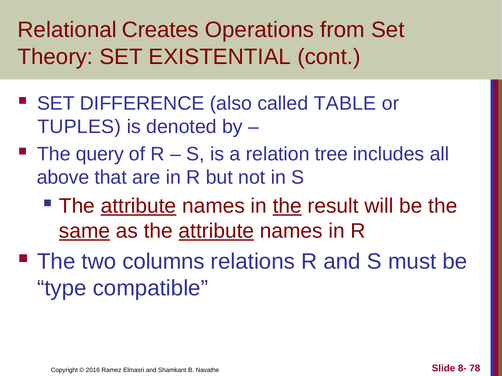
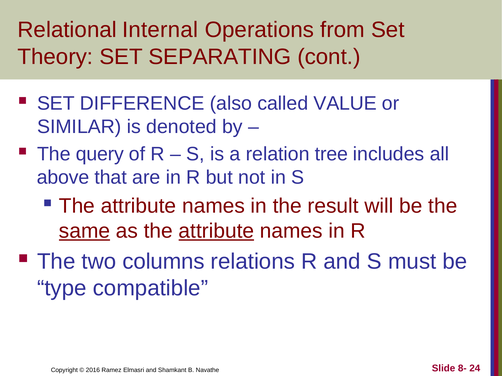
Creates: Creates -> Internal
EXISTENTIAL: EXISTENTIAL -> SEPARATING
TABLE: TABLE -> VALUE
TUPLES: TUPLES -> SIMILAR
attribute at (139, 206) underline: present -> none
the at (287, 206) underline: present -> none
78: 78 -> 24
